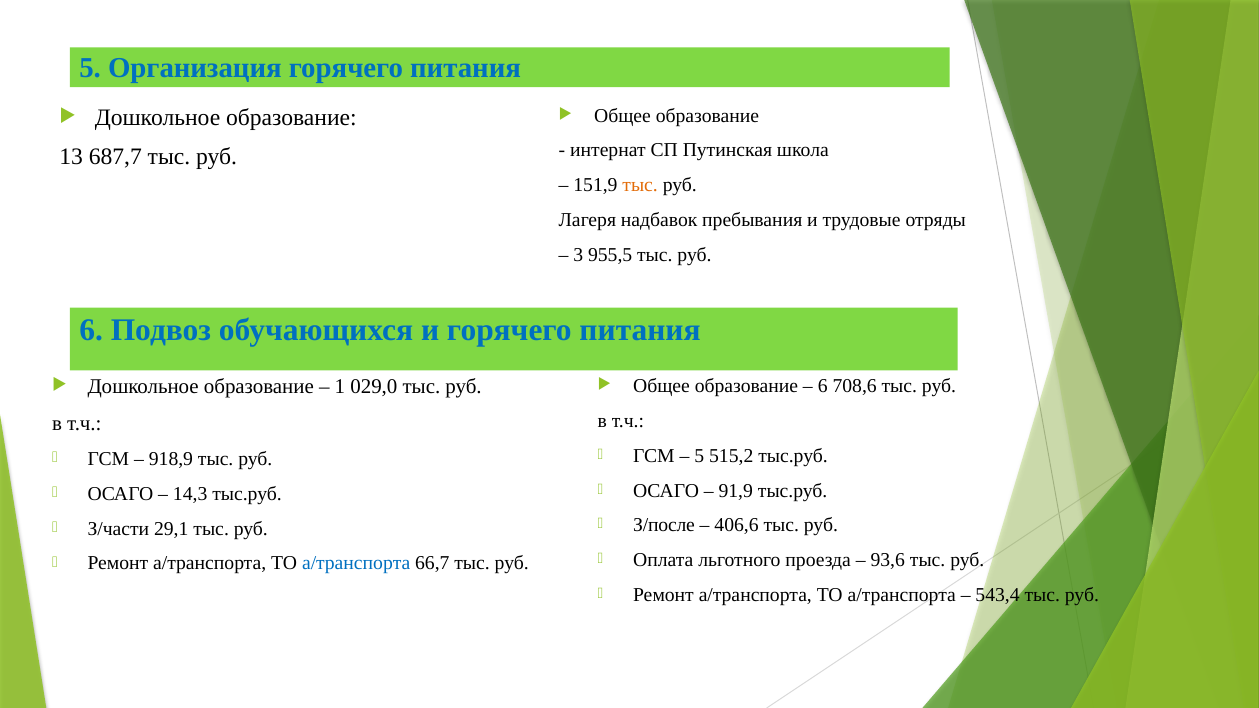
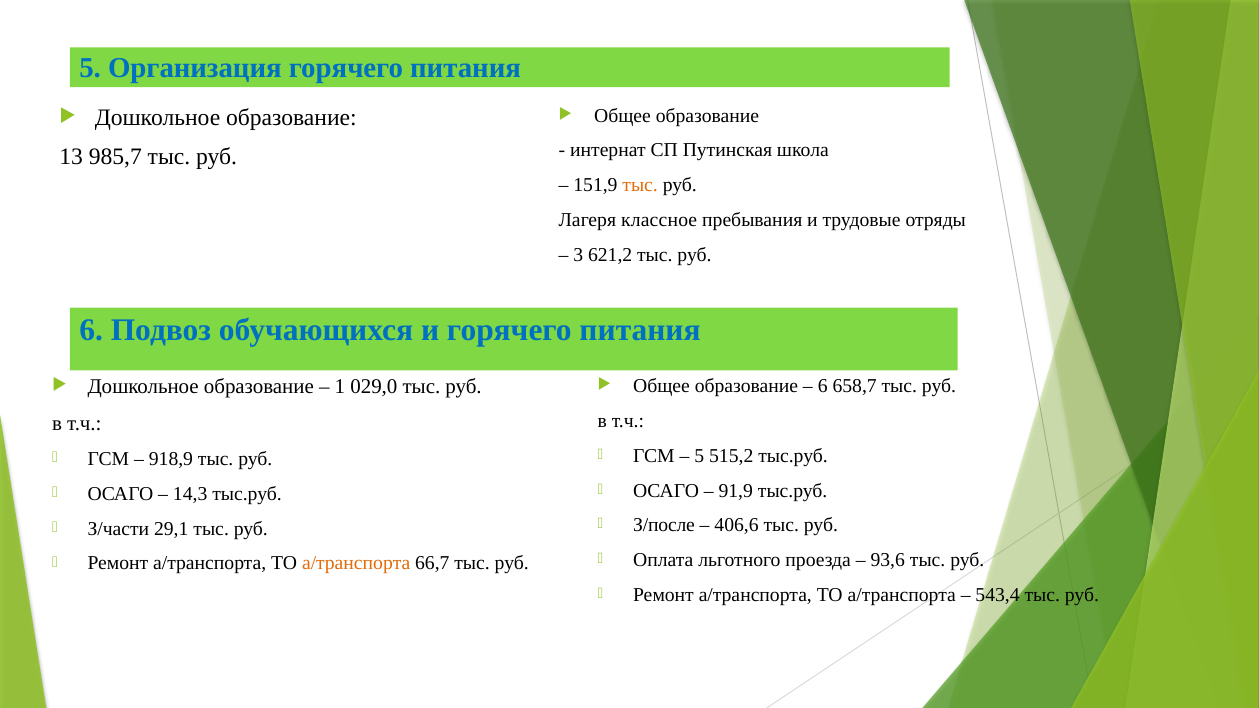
687,7: 687,7 -> 985,7
надбавок: надбавок -> классное
955,5: 955,5 -> 621,2
708,6: 708,6 -> 658,7
а/транспорта at (356, 564) colour: blue -> orange
